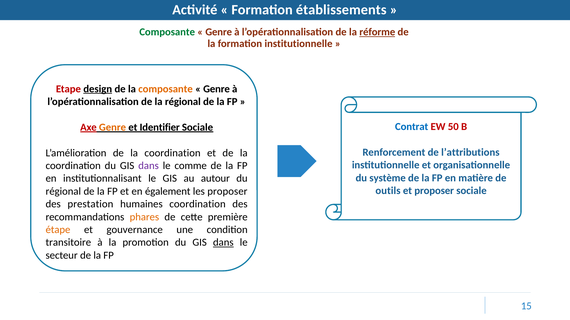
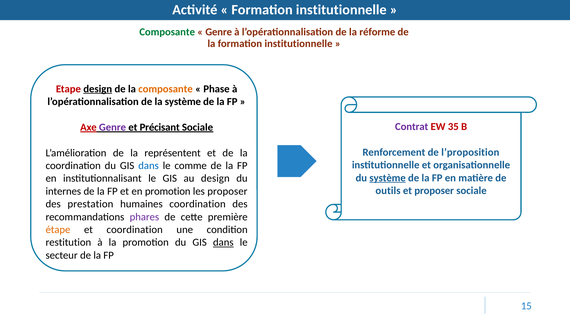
établissements at (341, 10): établissements -> institutionnelle
réforme underline: present -> none
Genre at (217, 89): Genre -> Phase
la régional: régional -> système
Contrat colour: blue -> purple
50: 50 -> 35
Genre at (113, 127) colour: orange -> purple
Identifier: Identifier -> Précisant
l’attributions: l’attributions -> l’proposition
L’amélioration de la coordination: coordination -> représentent
dans at (149, 166) colour: purple -> blue
système at (388, 178) underline: none -> present
au autour: autour -> design
régional at (63, 192): régional -> internes
en également: également -> promotion
phares colour: orange -> purple
et gouvernance: gouvernance -> coordination
transitoire: transitoire -> restitution
